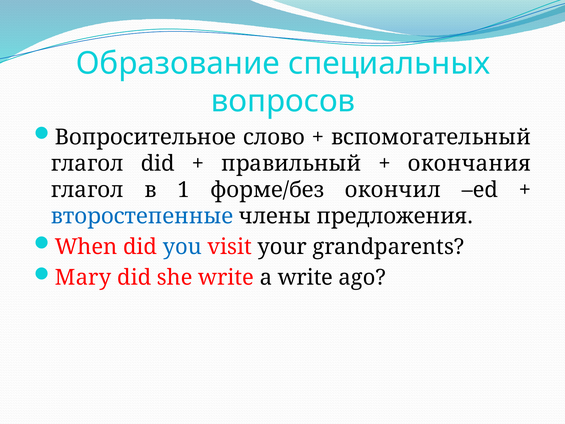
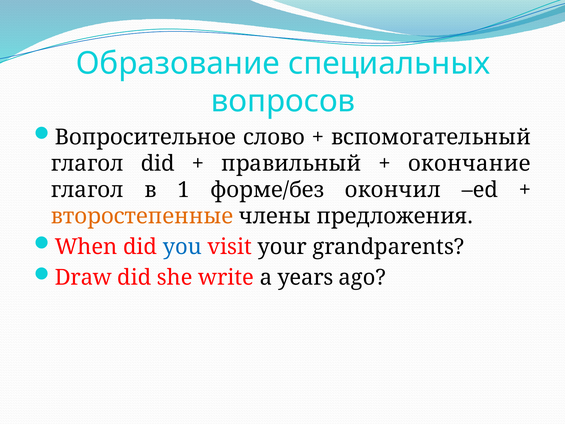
окончания: окончания -> окончание
второстепенные colour: blue -> orange
Mary: Mary -> Draw
a write: write -> years
